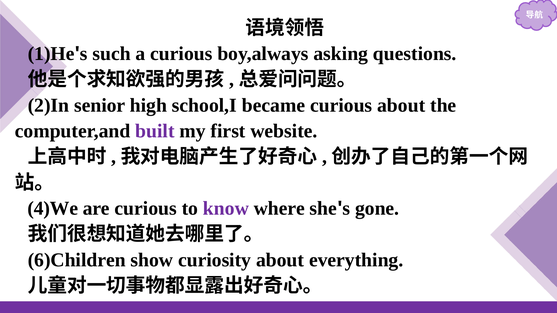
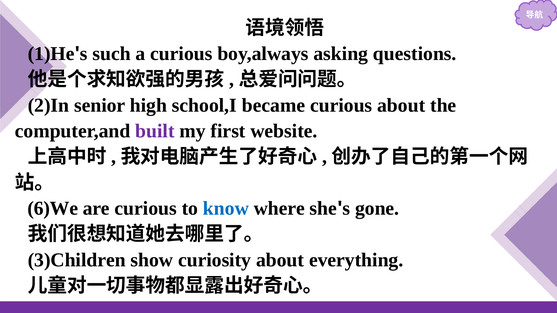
4)We: 4)We -> 6)We
know colour: purple -> blue
6)Children: 6)Children -> 3)Children
